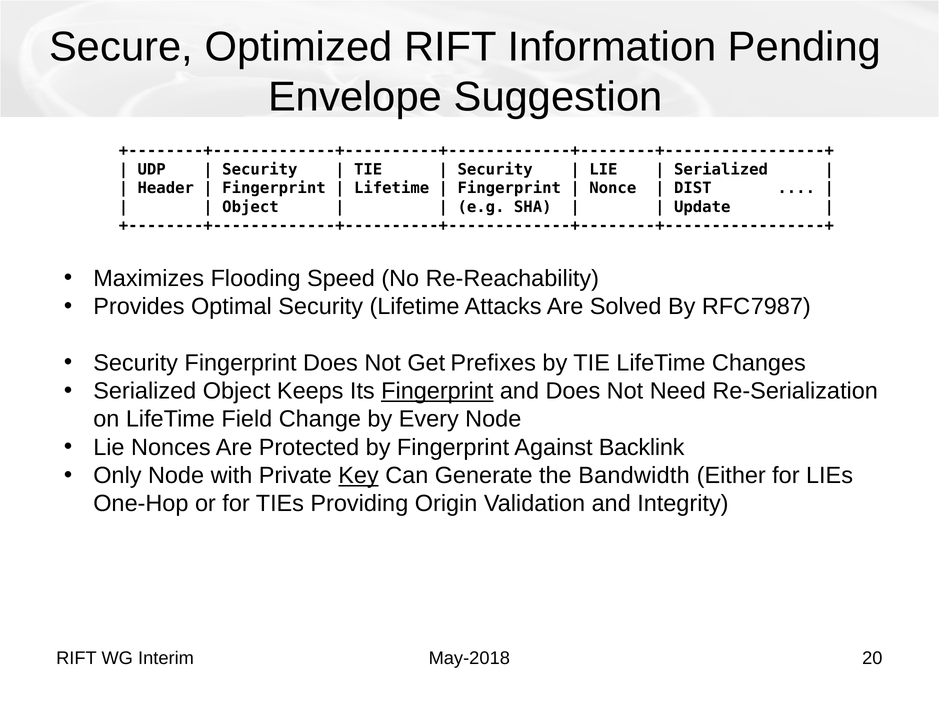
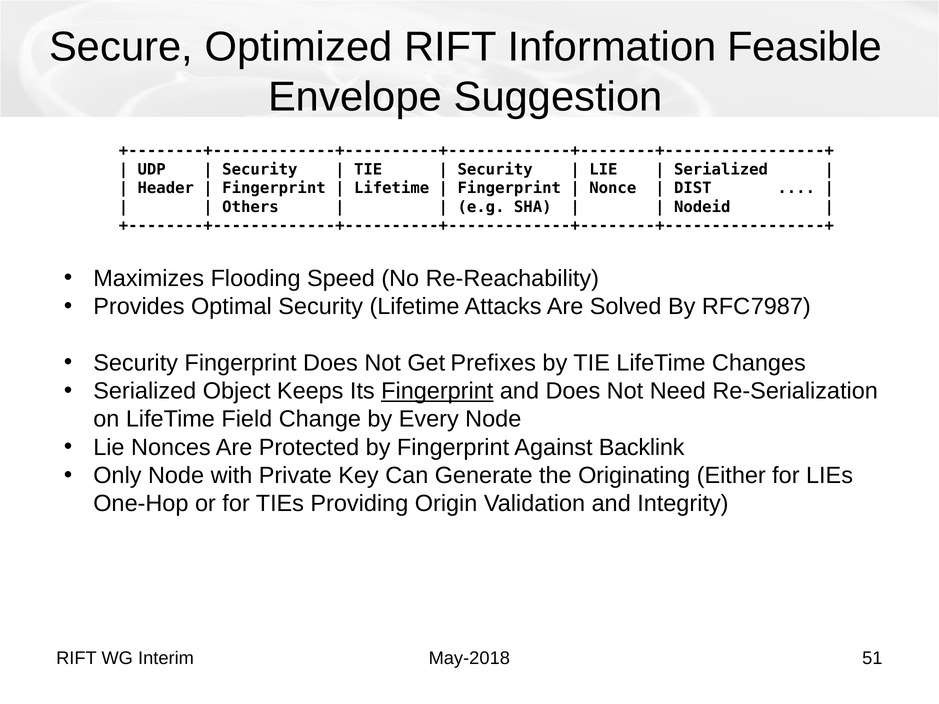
Pending: Pending -> Feasible
Object at (250, 207): Object -> Others
Update: Update -> Nodeid
Key underline: present -> none
Bandwidth: Bandwidth -> Originating
20: 20 -> 51
